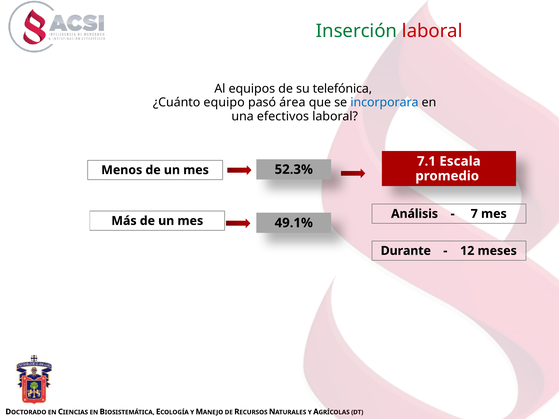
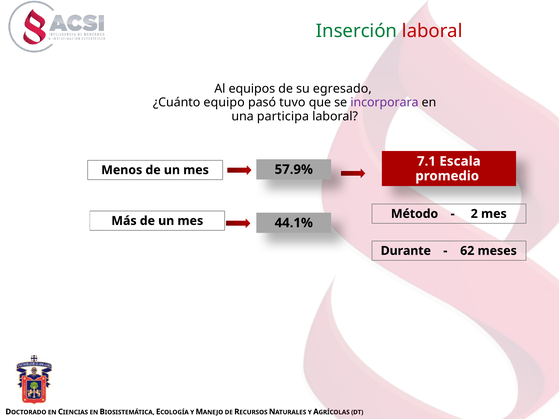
telefónica: telefónica -> egresado
área: área -> tuvo
incorporara colour: blue -> purple
efectivos: efectivos -> participa
52.3%: 52.3% -> 57.9%
Análisis: Análisis -> Método
7: 7 -> 2
49.1%: 49.1% -> 44.1%
12: 12 -> 62
